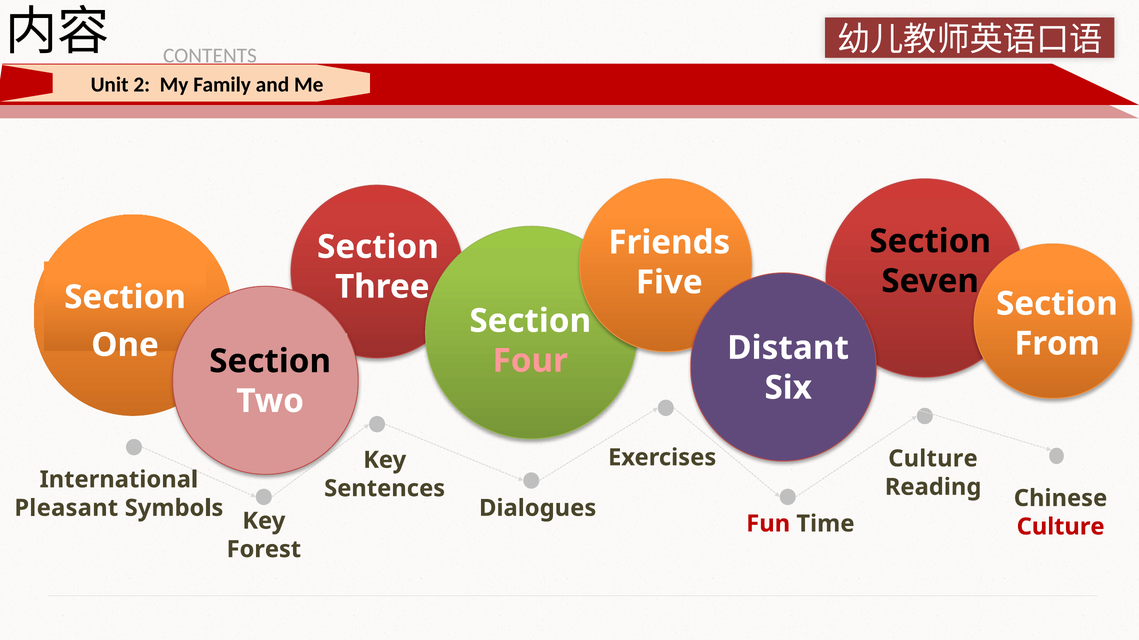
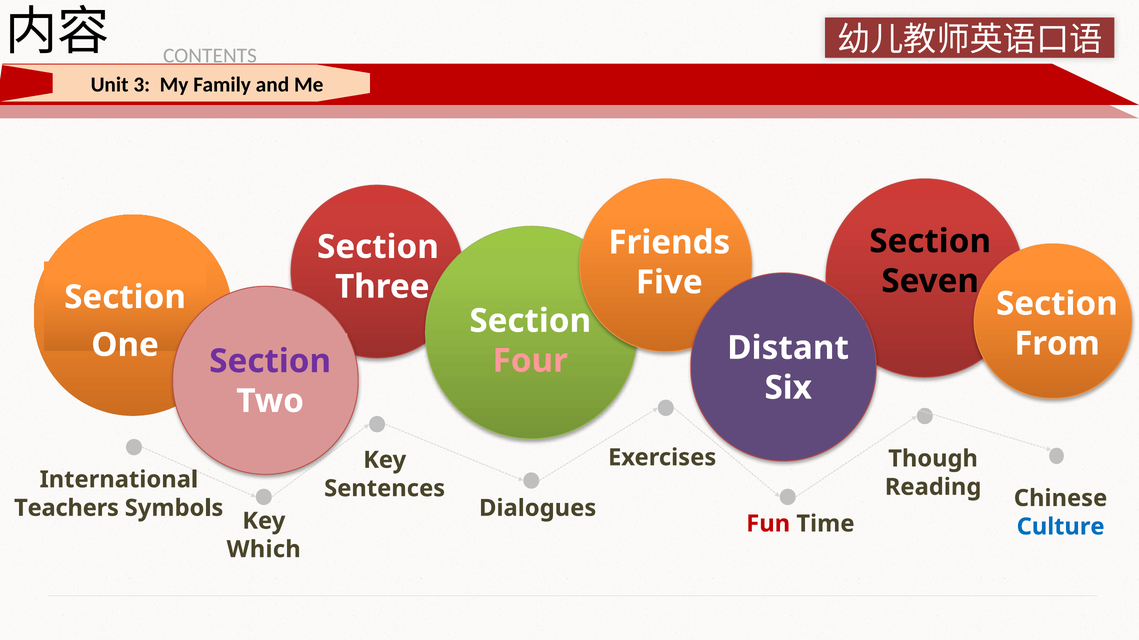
2: 2 -> 3
Section at (270, 362) colour: black -> purple
Culture at (933, 459): Culture -> Though
Pleasant: Pleasant -> Teachers
Culture at (1061, 527) colour: red -> blue
Forest: Forest -> Which
